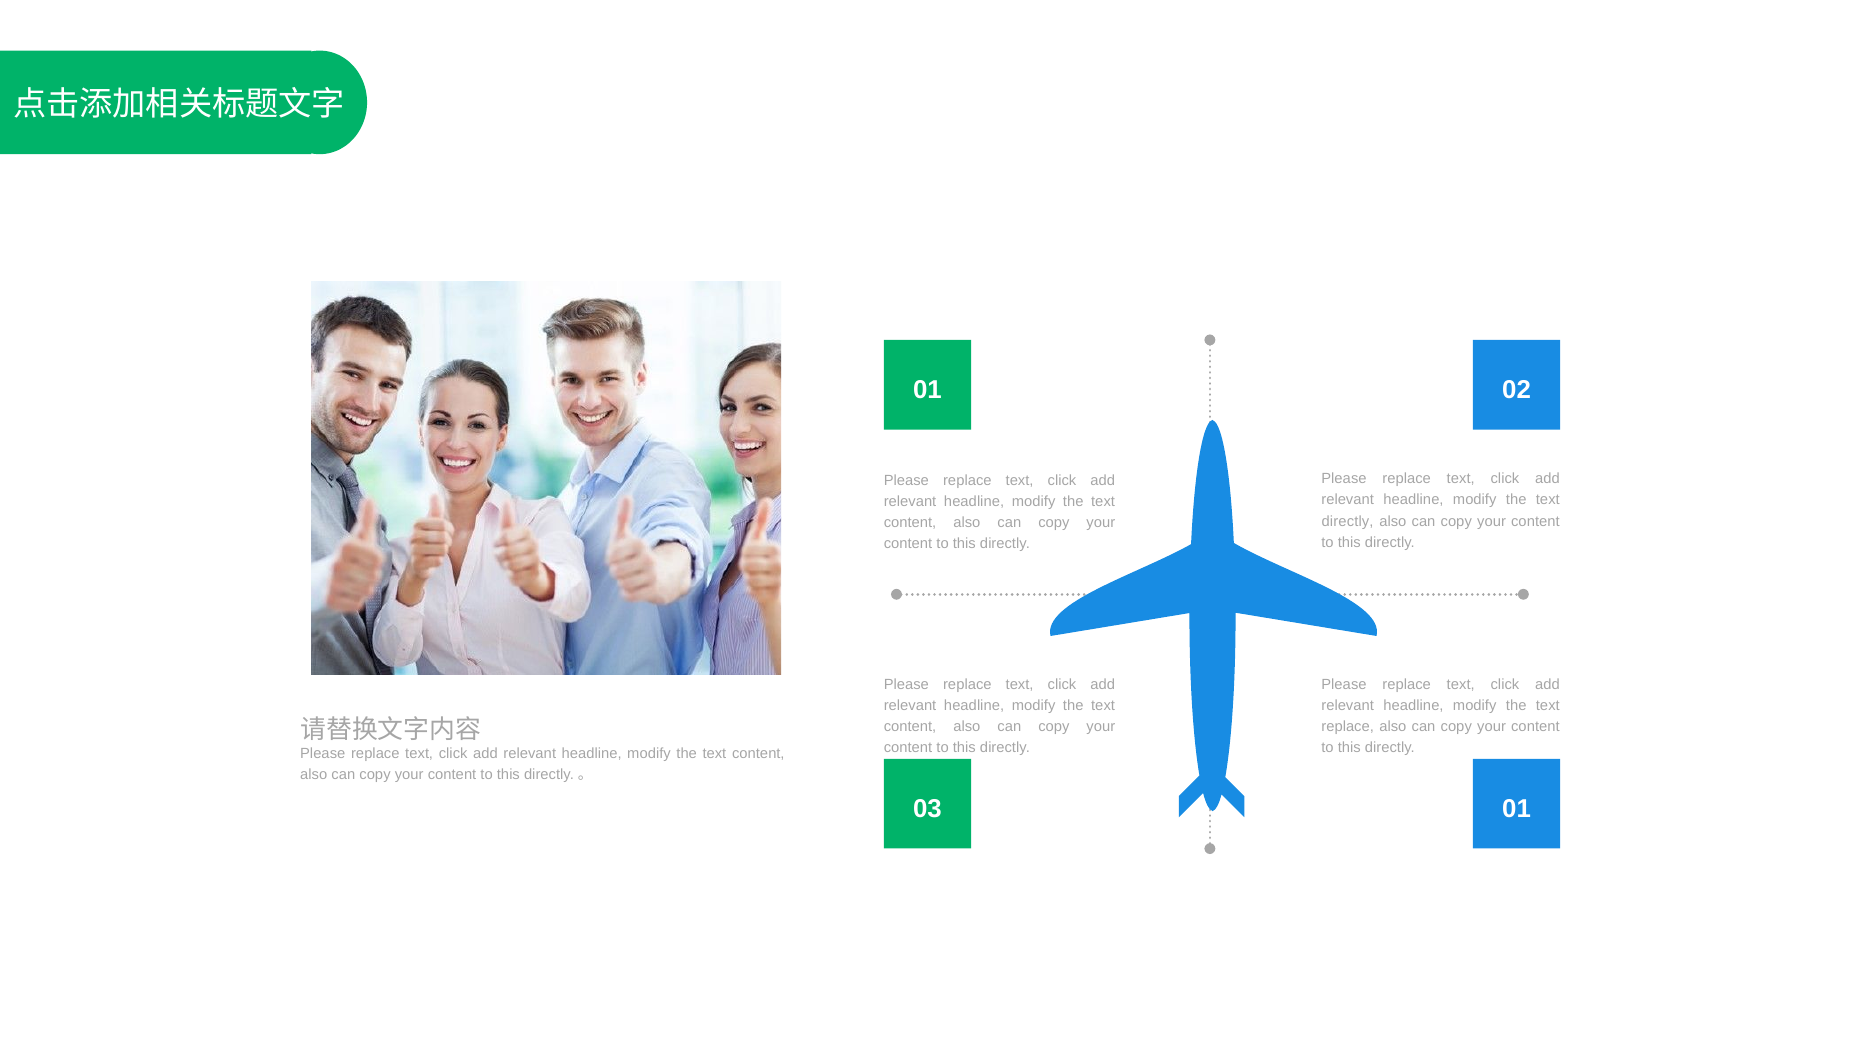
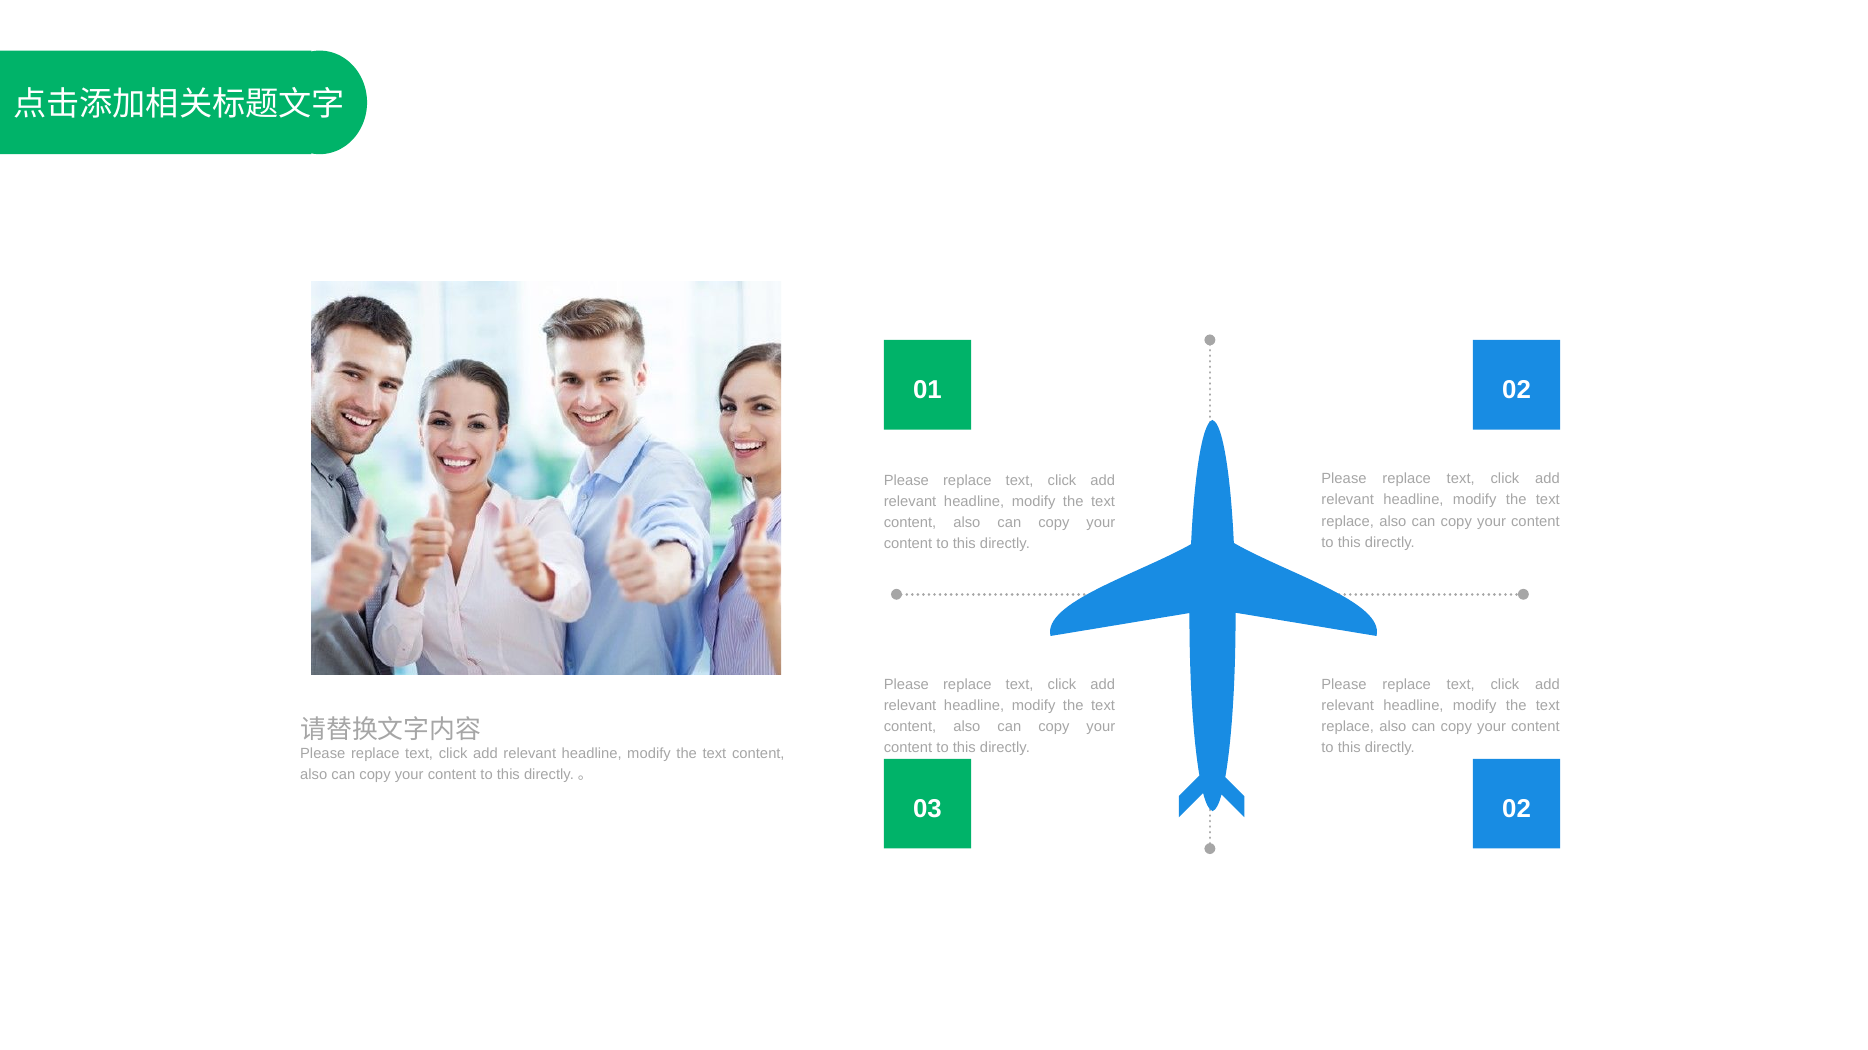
directly at (1348, 522): directly -> replace
03 01: 01 -> 02
